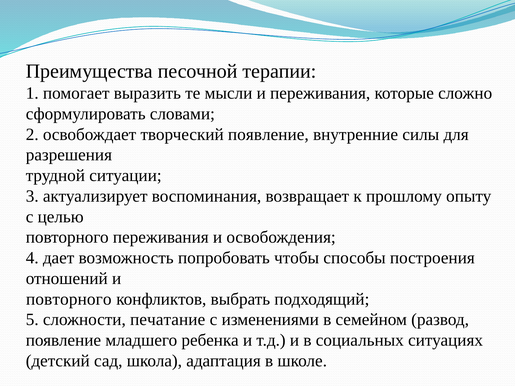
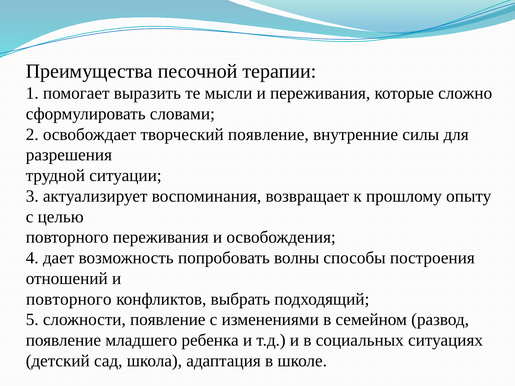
чтобы: чтобы -> волны
сложности печатание: печатание -> появление
